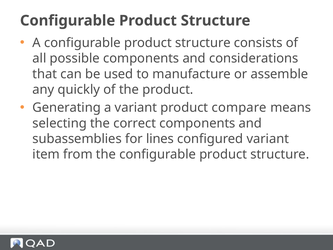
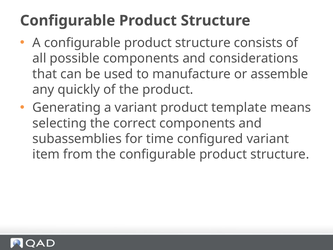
compare: compare -> template
lines: lines -> time
